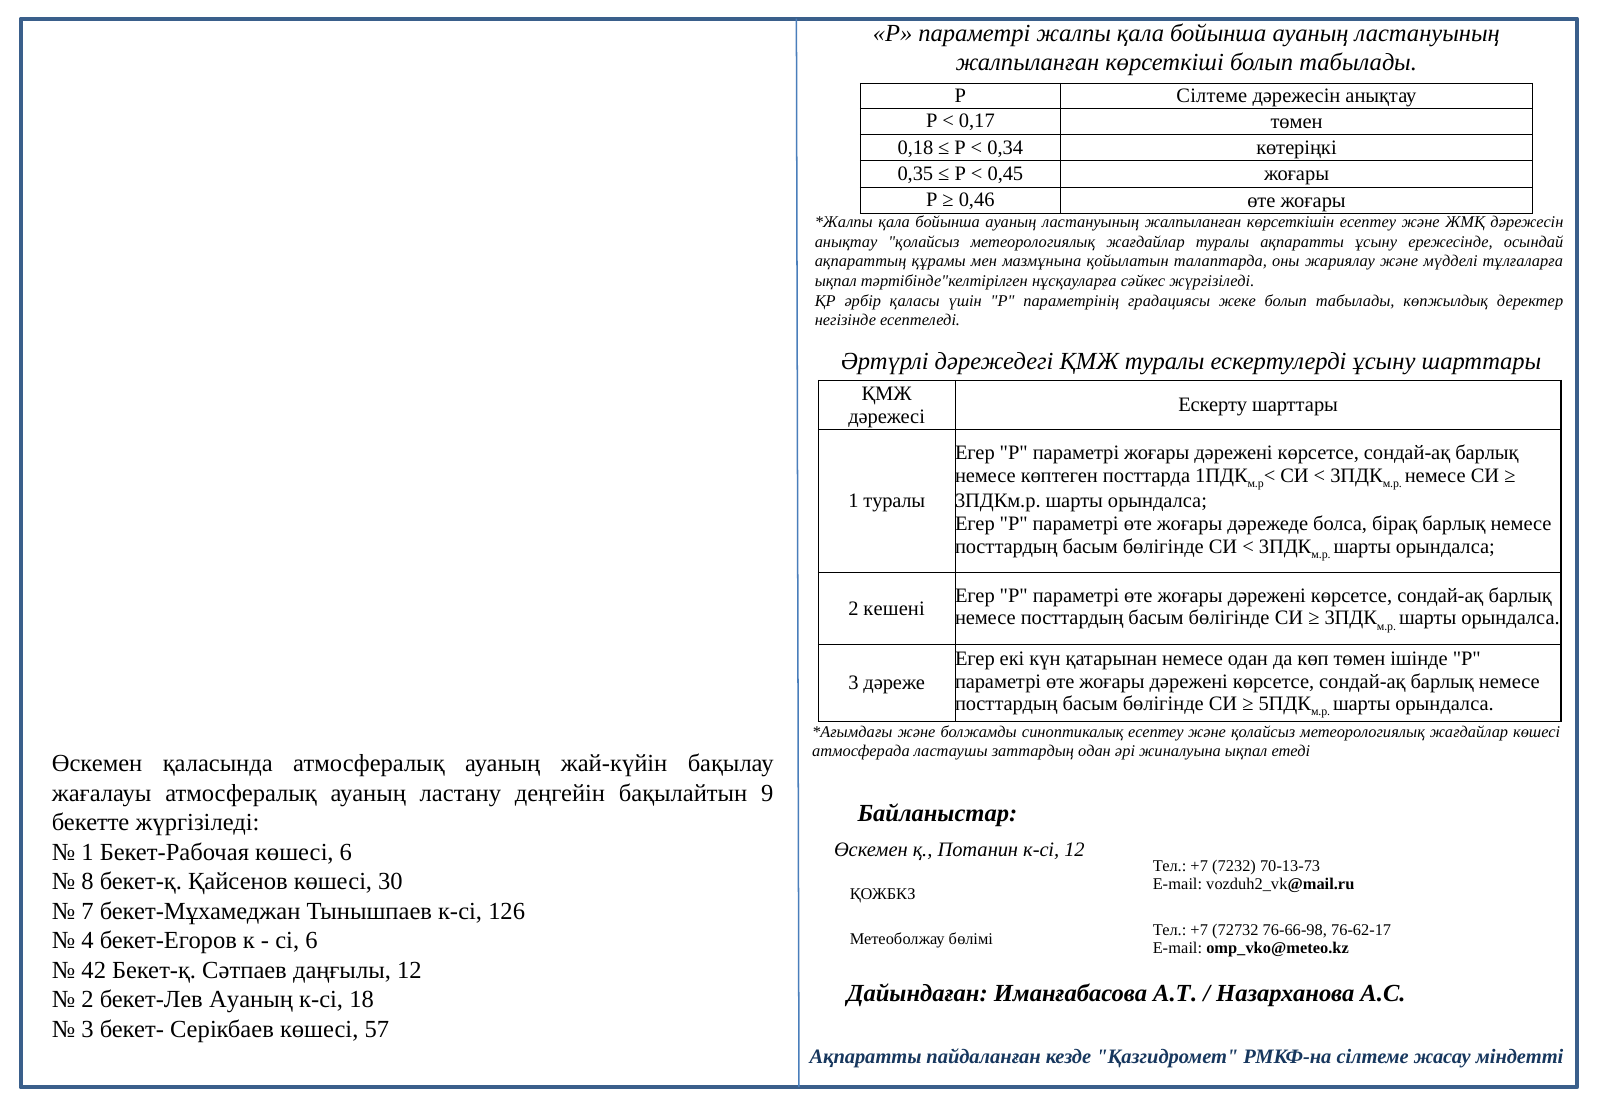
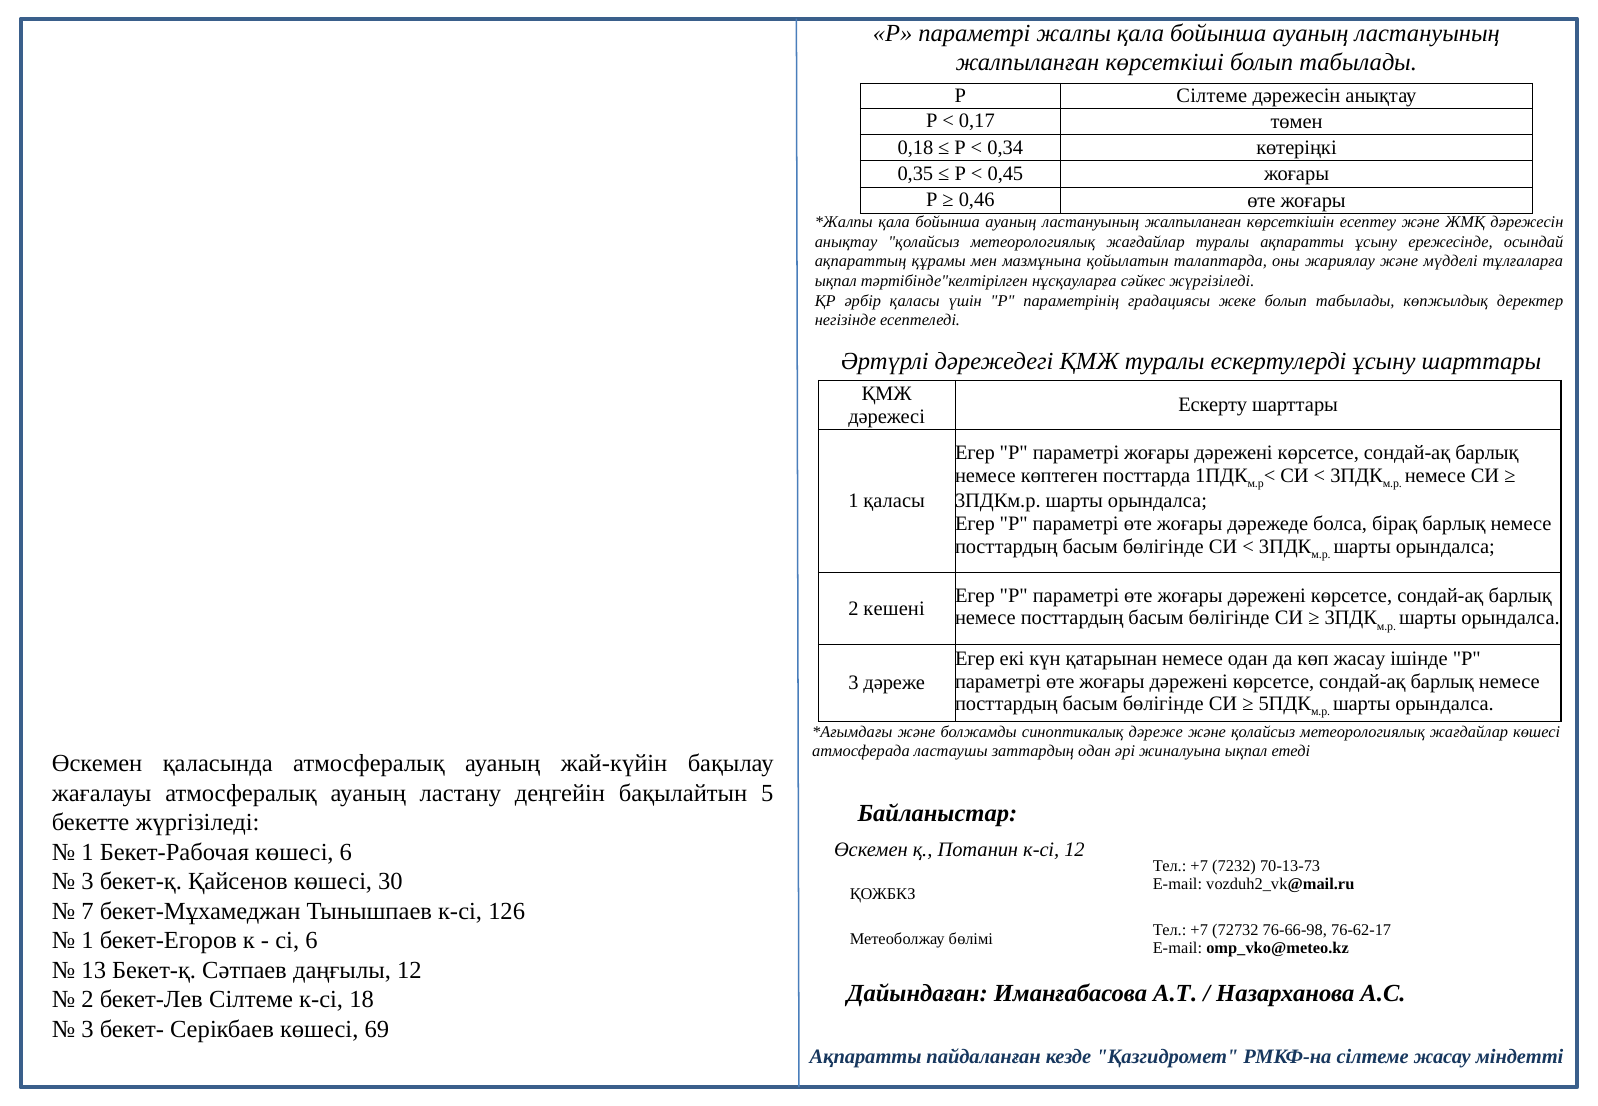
1 туралы: туралы -> қаласы
көп төмен: төмен -> жасау
синоптикалық есептеу: есептеу -> дәреже
9: 9 -> 5
8 at (88, 882): 8 -> 3
4 at (88, 941): 4 -> 1
42: 42 -> 13
бекет-Лев Ауаның: Ауаның -> Сілтеме
57: 57 -> 69
